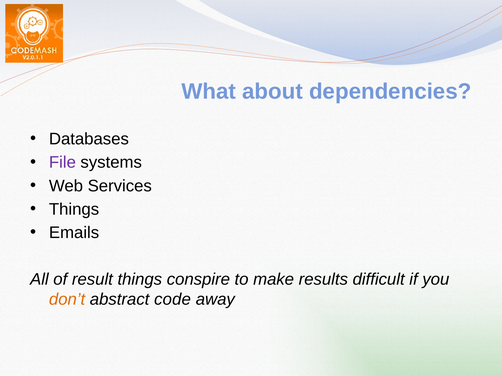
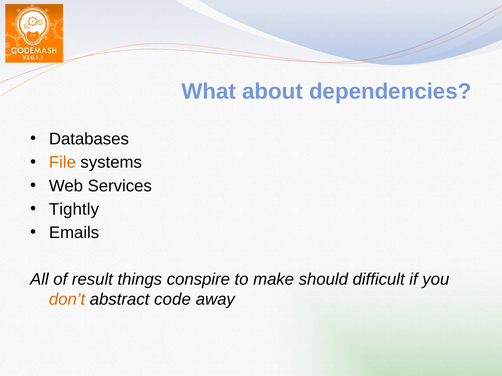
File colour: purple -> orange
Things at (74, 209): Things -> Tightly
results: results -> should
